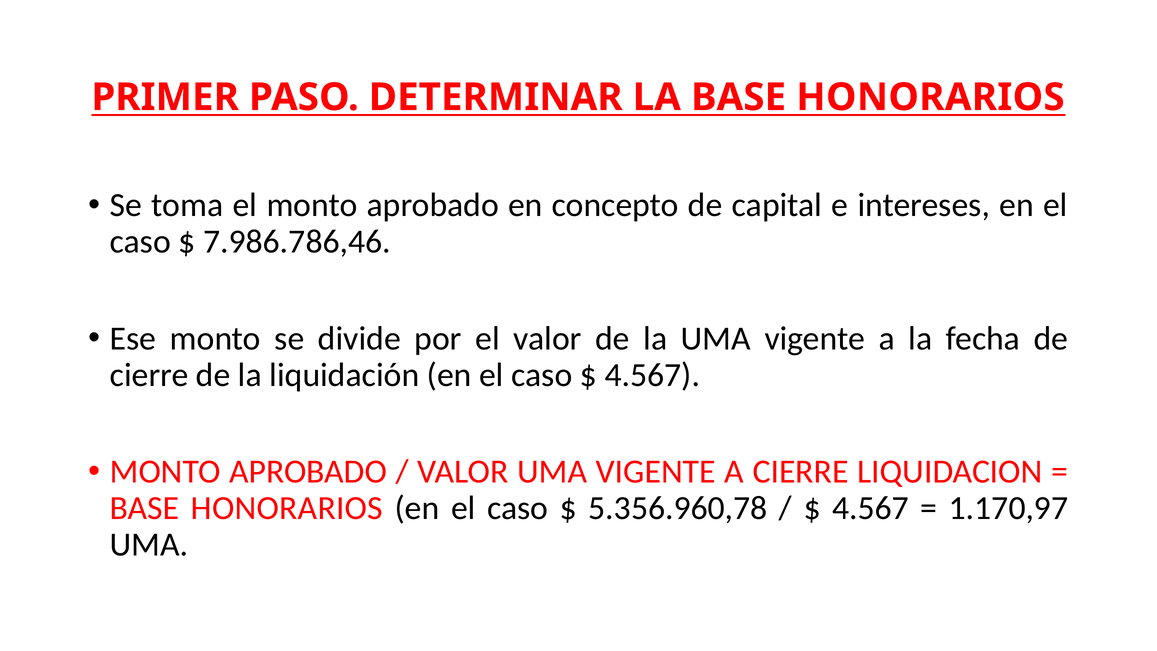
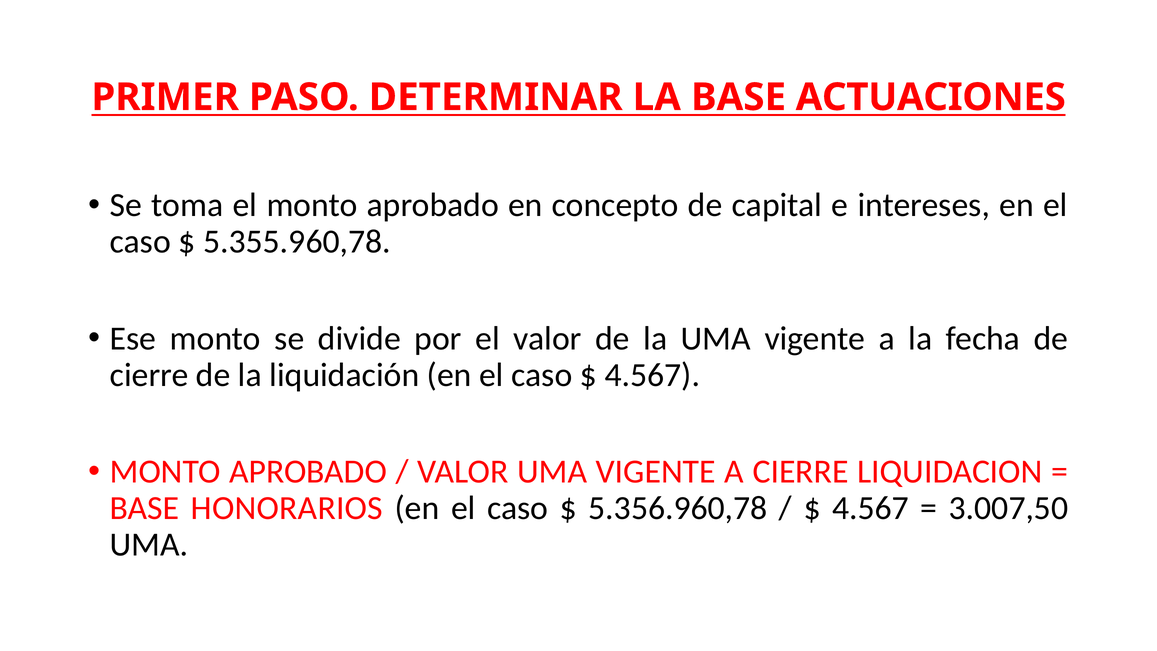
LA BASE HONORARIOS: HONORARIOS -> ACTUACIONES
7.986.786,46: 7.986.786,46 -> 5.355.960,78
1.170,97: 1.170,97 -> 3.007,50
